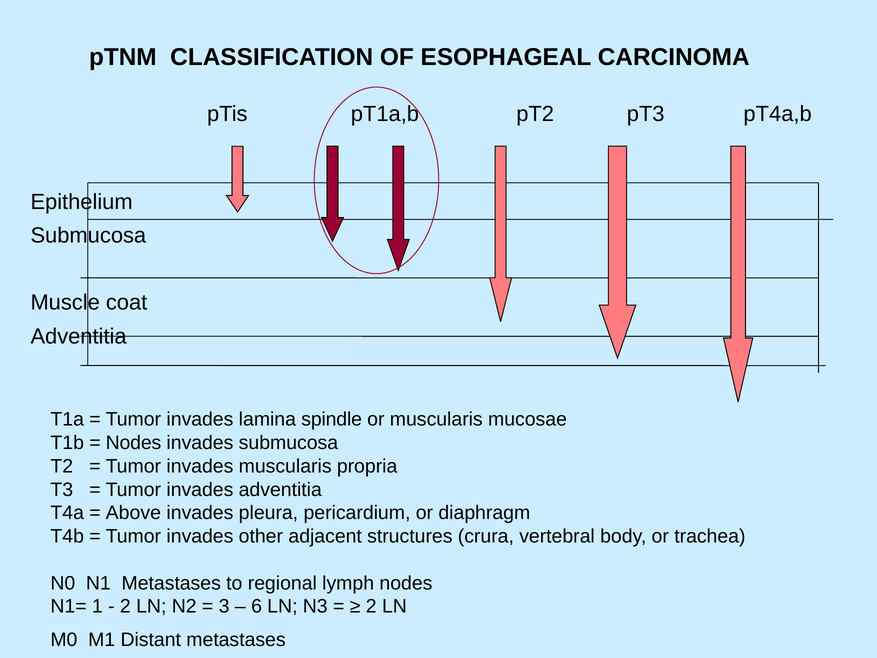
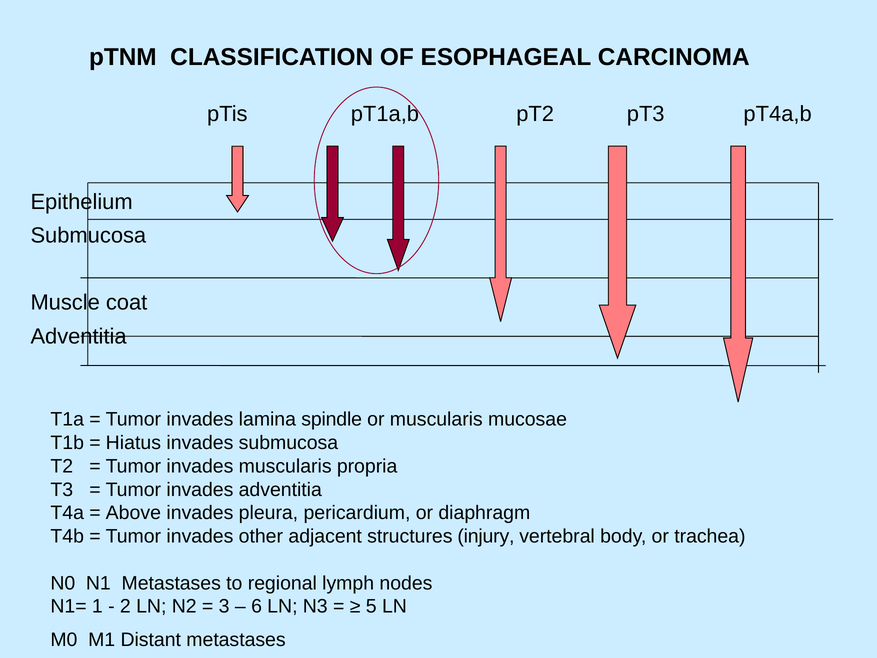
Nodes at (133, 443): Nodes -> Hiatus
crura: crura -> injury
2 at (371, 606): 2 -> 5
